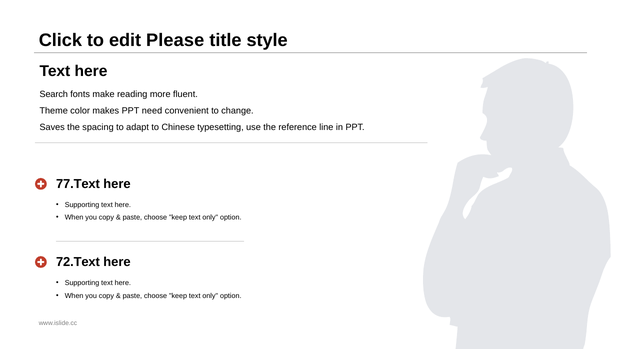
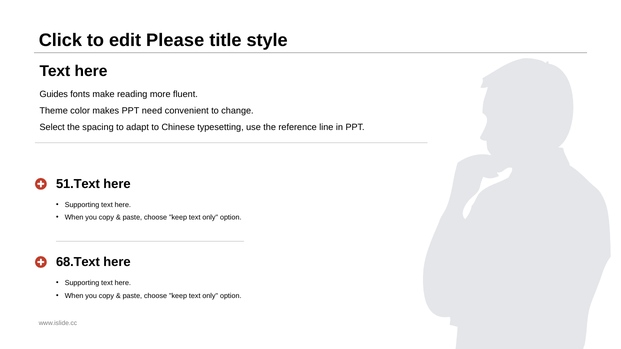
Search: Search -> Guides
Saves: Saves -> Select
77.Text: 77.Text -> 51.Text
72.Text: 72.Text -> 68.Text
